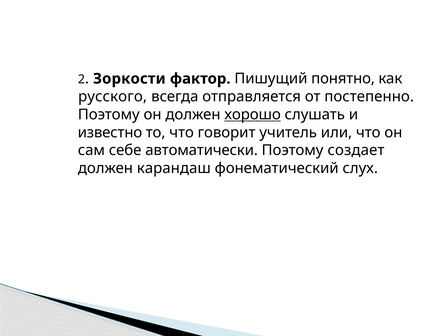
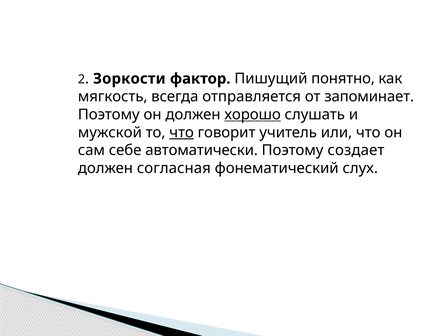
русского: русского -> мягкость
постепенно: постепенно -> запоминает
известно: известно -> мужской
что at (182, 132) underline: none -> present
карандаш: карандаш -> согласная
